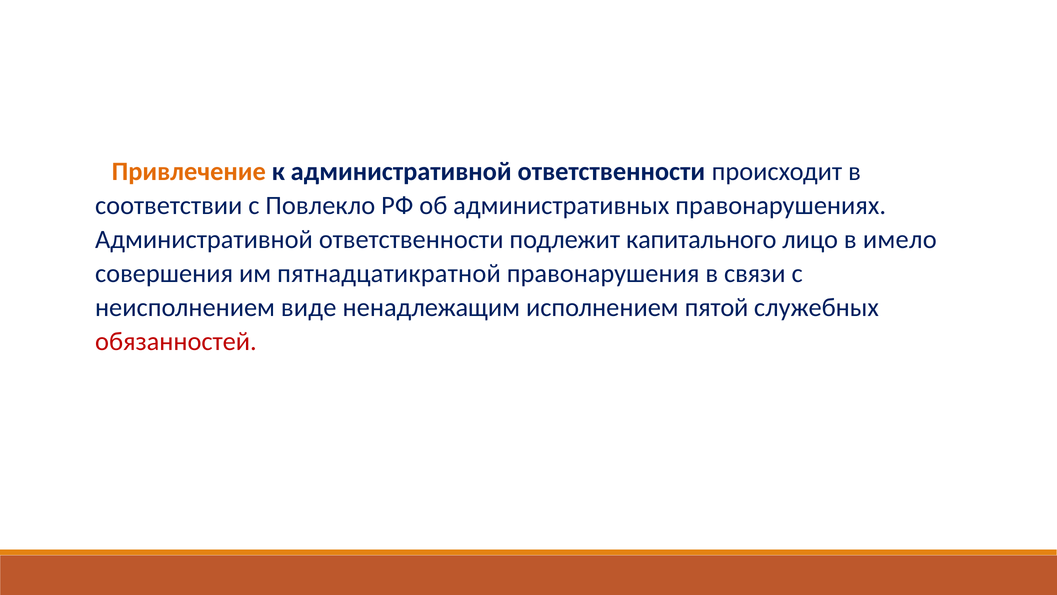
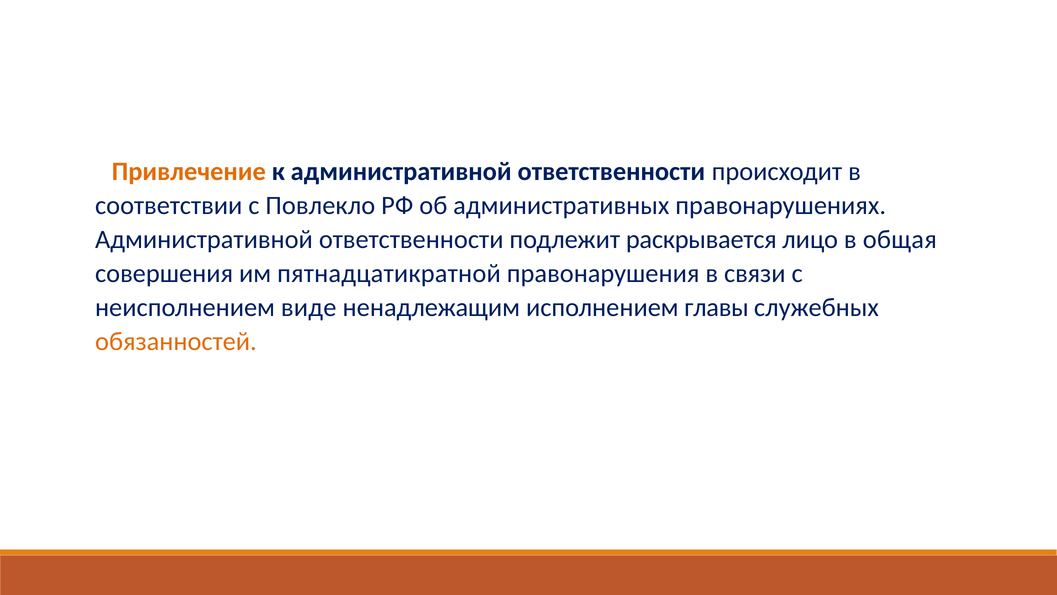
капитального: капитального -> раскрывается
имело: имело -> общая
пятой: пятой -> главы
обязанностей colour: red -> orange
